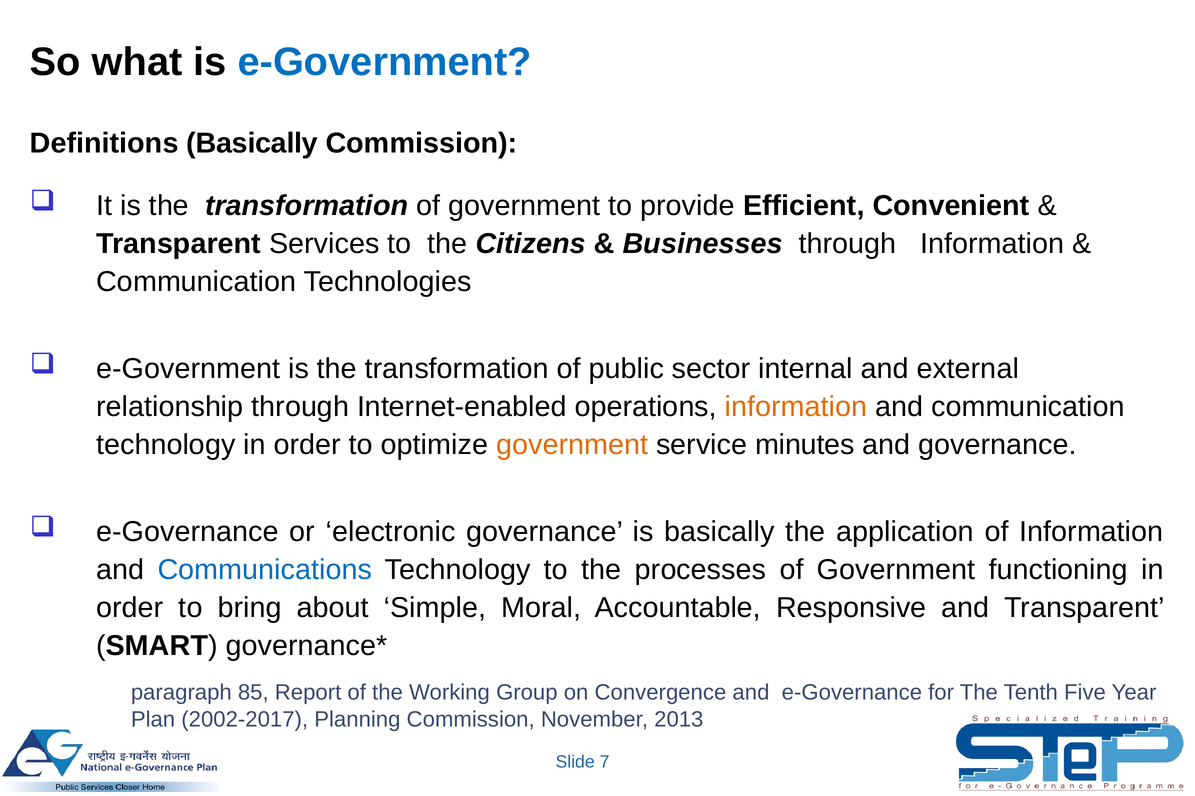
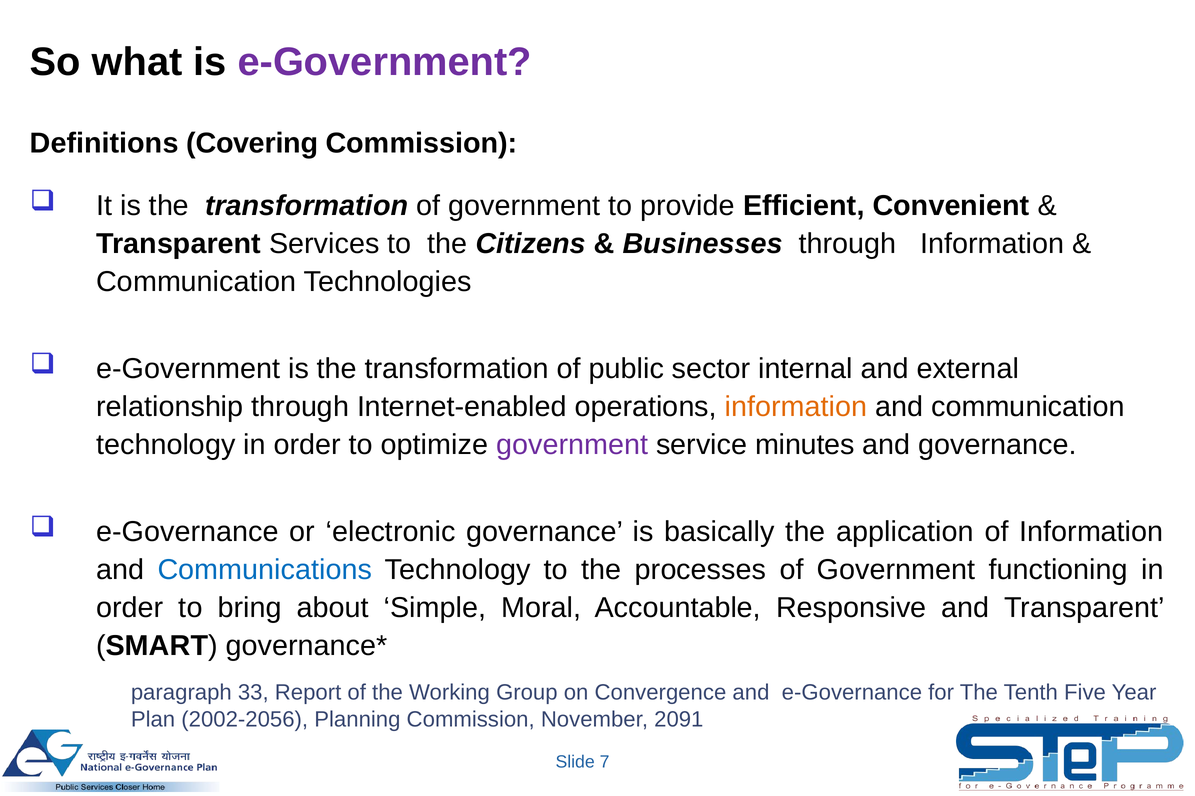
e-Government at (385, 62) colour: blue -> purple
Definitions Basically: Basically -> Covering
government at (572, 445) colour: orange -> purple
85: 85 -> 33
2002-2017: 2002-2017 -> 2002-2056
2013: 2013 -> 2091
